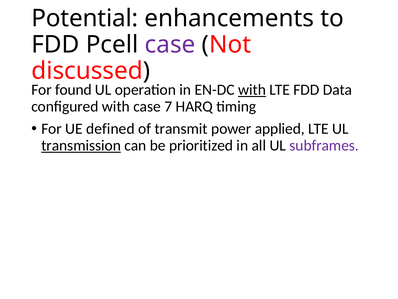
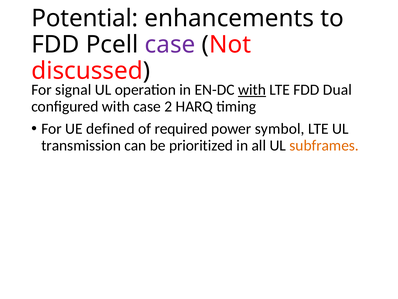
found: found -> signal
Data: Data -> Dual
7: 7 -> 2
transmit: transmit -> required
applied: applied -> symbol
transmission underline: present -> none
subframes colour: purple -> orange
